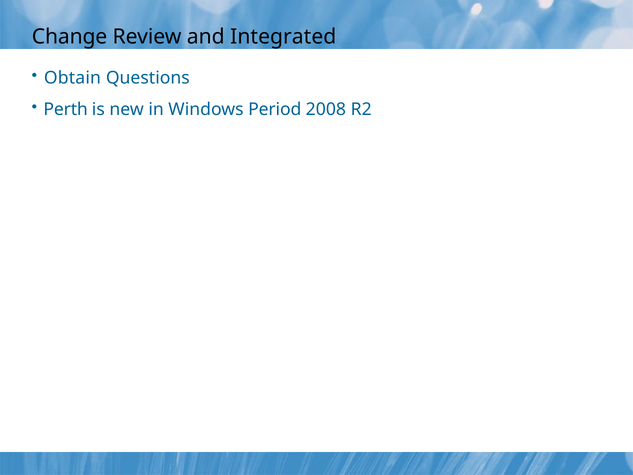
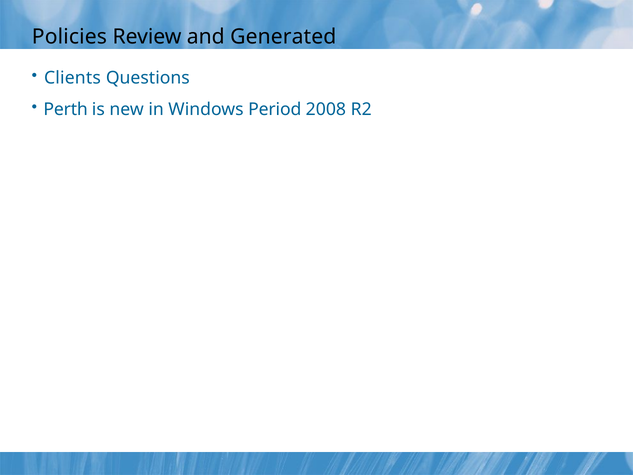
Change: Change -> Policies
Integrated: Integrated -> Generated
Obtain: Obtain -> Clients
